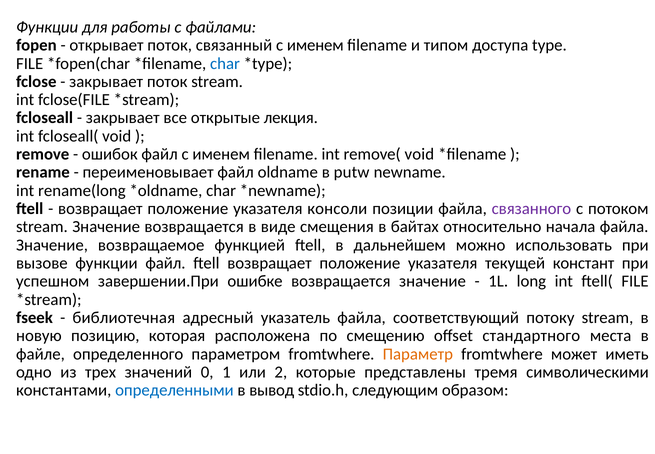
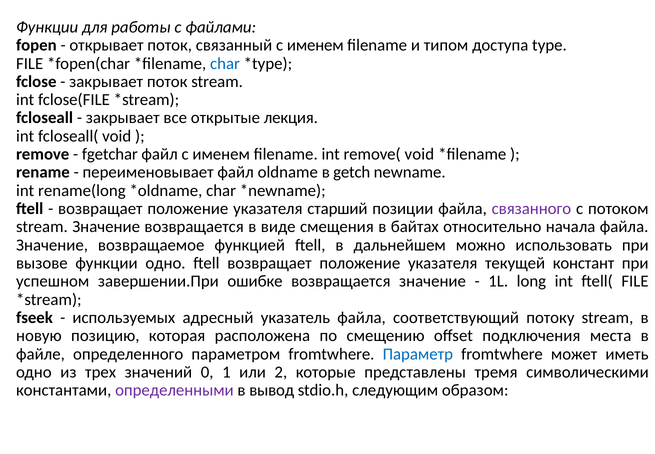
ошибок: ошибок -> fgetchar
putw: putw -> getch
консоли: консоли -> старший
функции файл: файл -> одно
библиотечная: библиотечная -> используемых
стандартного: стандартного -> подключения
Параметр colour: orange -> blue
определенными colour: blue -> purple
